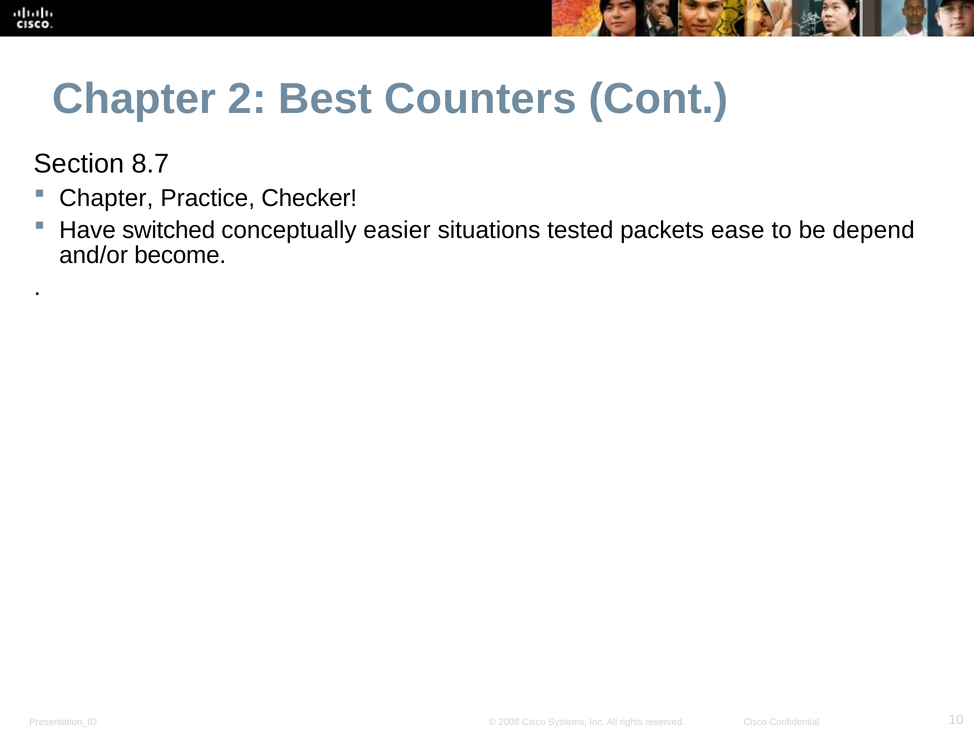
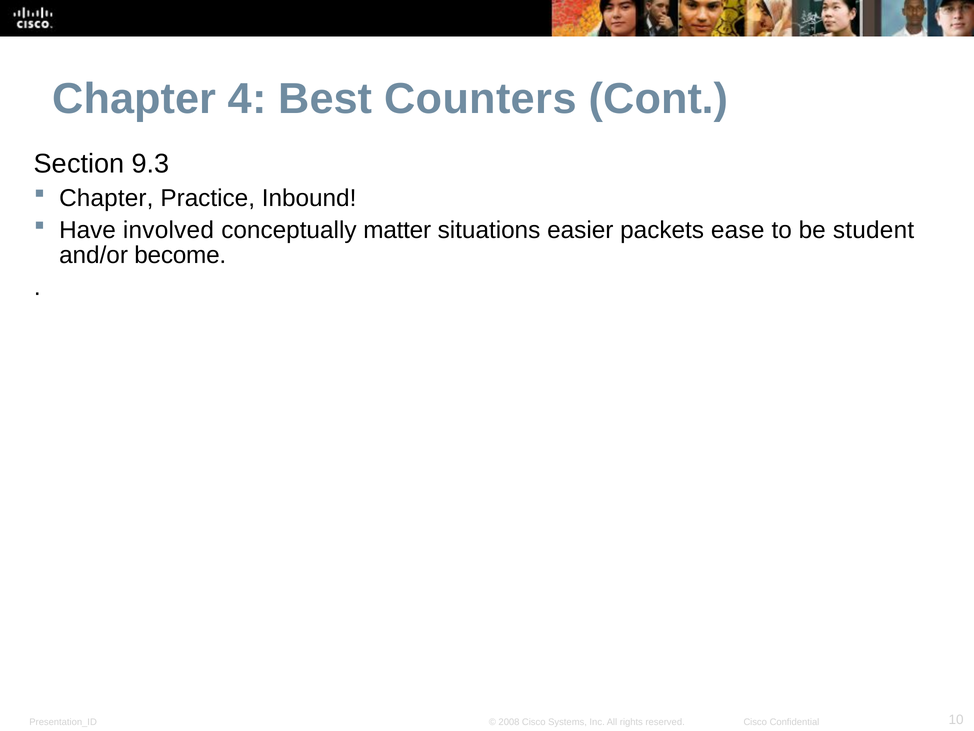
2: 2 -> 4
8.7: 8.7 -> 9.3
Checker: Checker -> Inbound
switched: switched -> involved
easier: easier -> matter
tested: tested -> easier
depend: depend -> student
